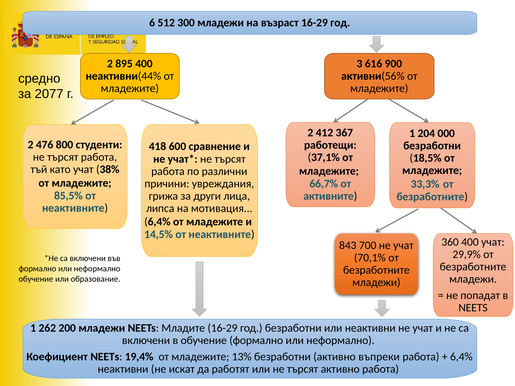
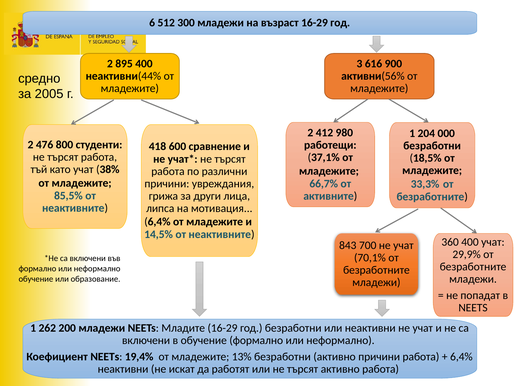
2077: 2077 -> 2005
367: 367 -> 980
активно въпреки: въпреки -> причини
